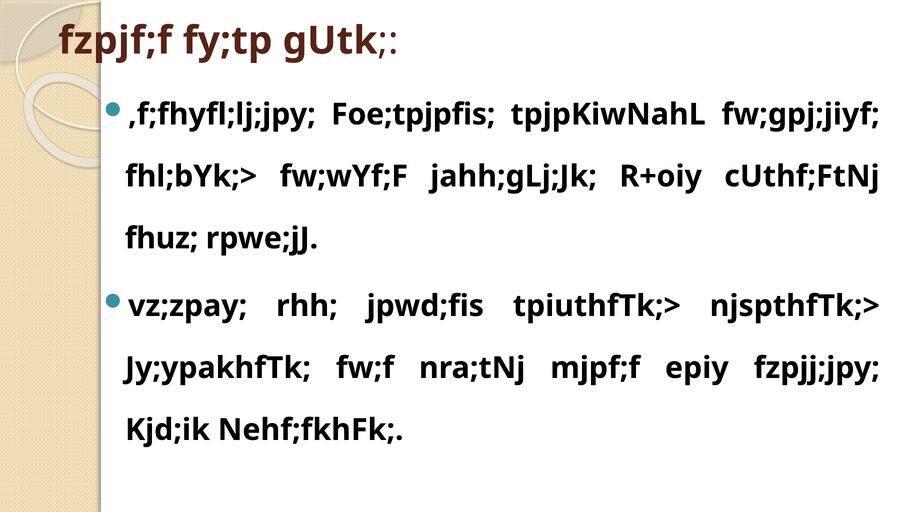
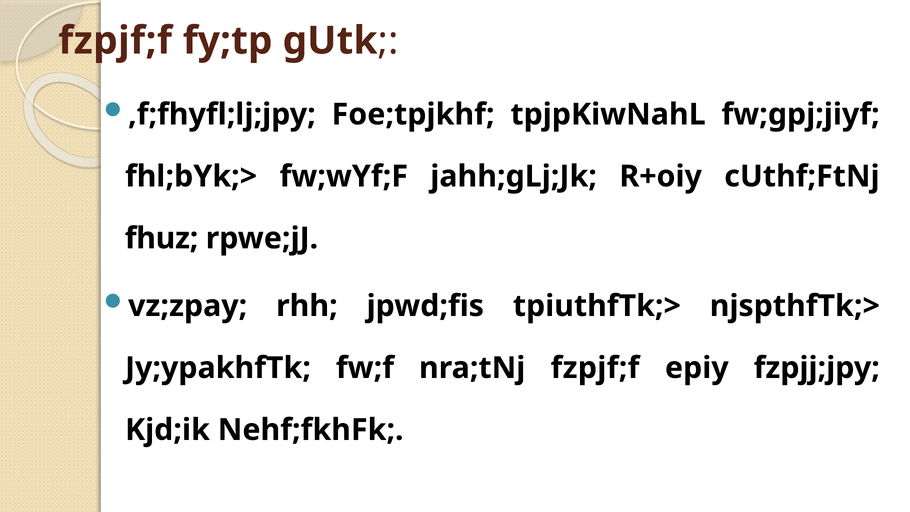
Foe;tpjpfis: Foe;tpjpfis -> Foe;tpjkhf
nra;tNj mjpf;f: mjpf;f -> fzpjf;f
